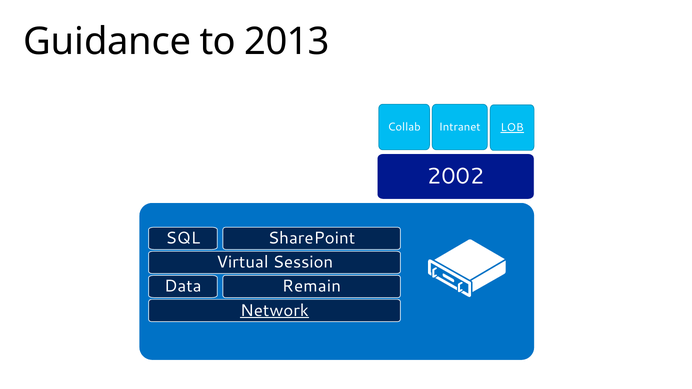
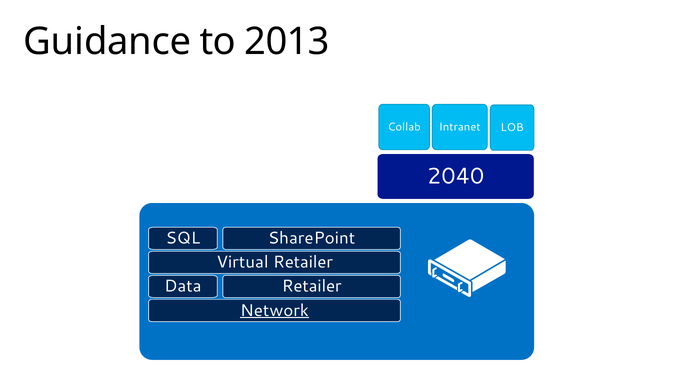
LOB underline: present -> none
2002: 2002 -> 2040
Virtual Session: Session -> Retailer
Data Remain: Remain -> Retailer
